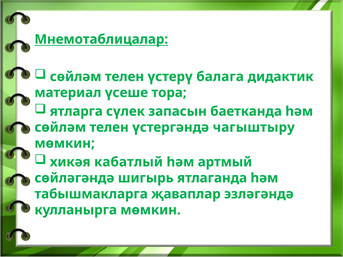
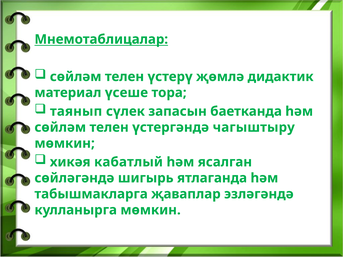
балага: балага -> җөмлә
ятларга: ятларга -> таянып
артмый: артмый -> ясалган
